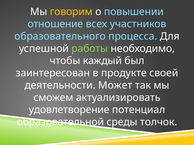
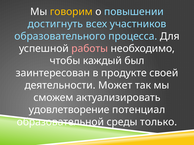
отношение: отношение -> достигнуть
работы colour: light green -> pink
толчок: толчок -> только
